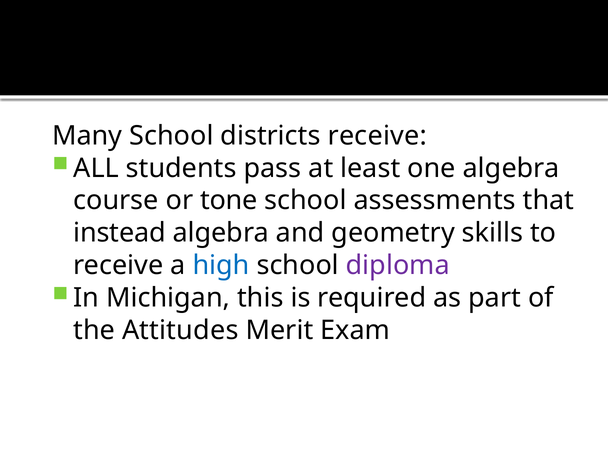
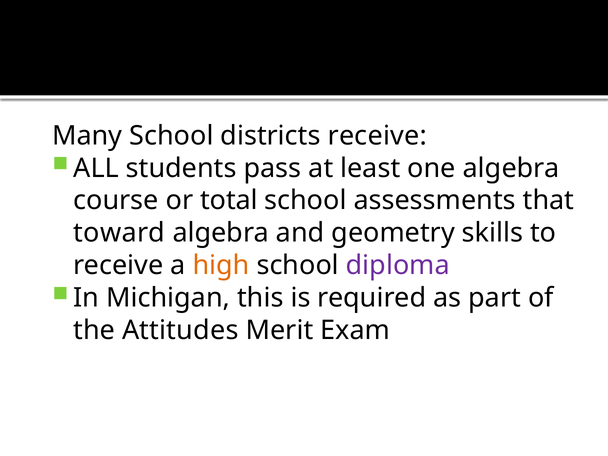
tone: tone -> total
instead: instead -> toward
high colour: blue -> orange
